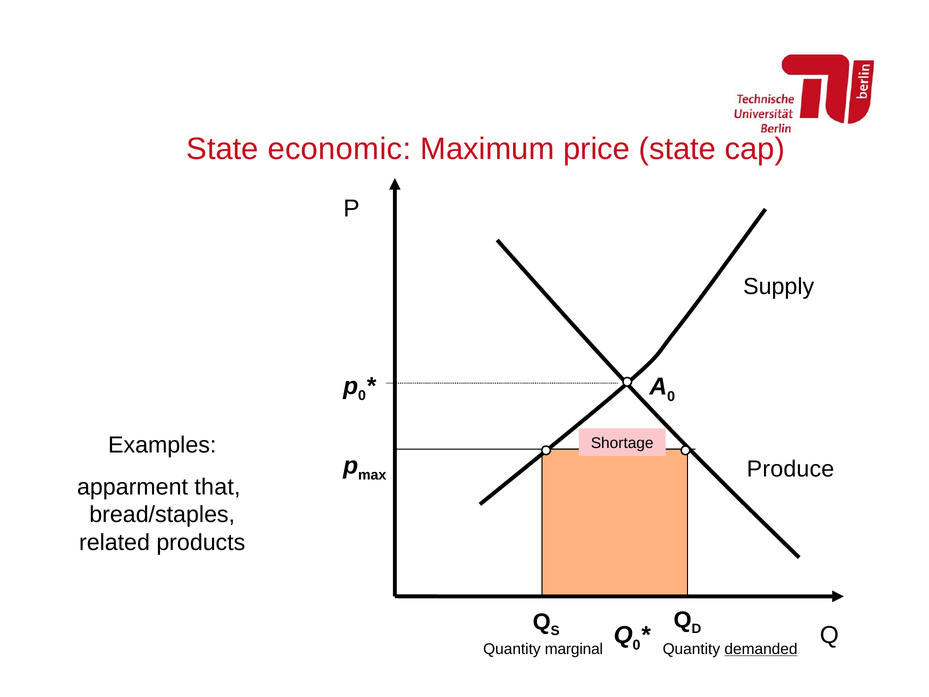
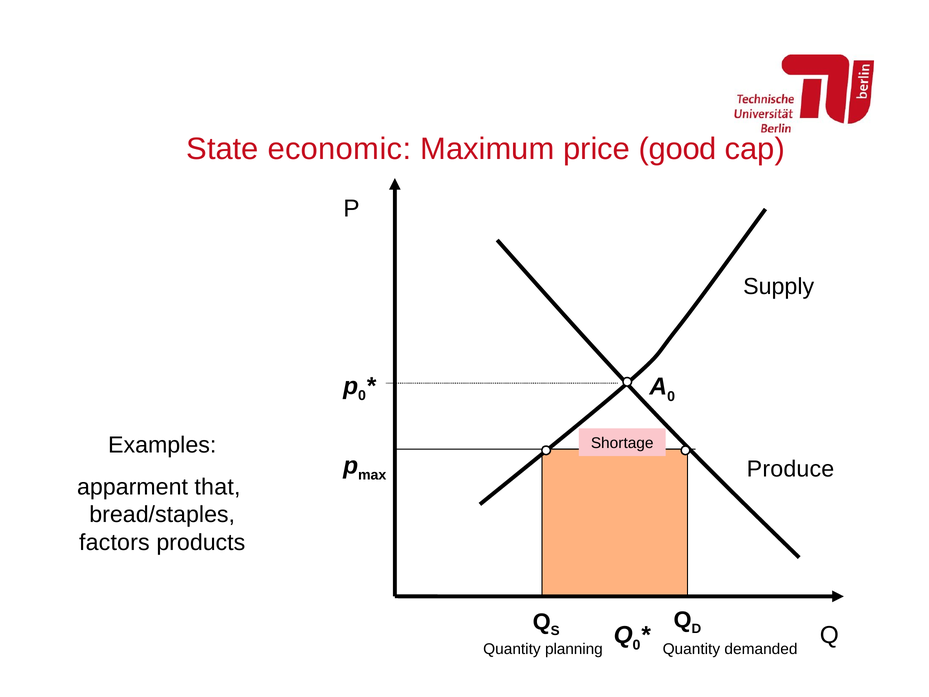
price state: state -> good
related: related -> factors
marginal: marginal -> planning
demanded underline: present -> none
